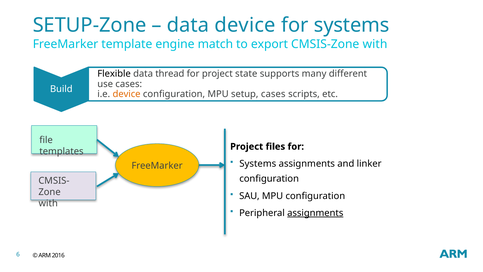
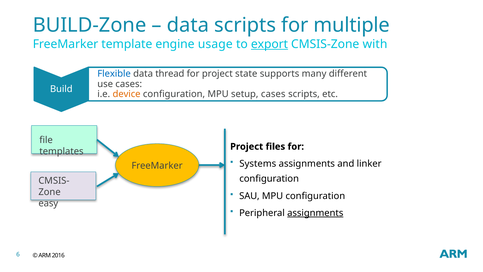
SETUP-Zone: SETUP-Zone -> BUILD-Zone
data device: device -> scripts
for systems: systems -> multiple
match: match -> usage
export underline: none -> present
Flexible colour: black -> blue
with at (48, 203): with -> easy
